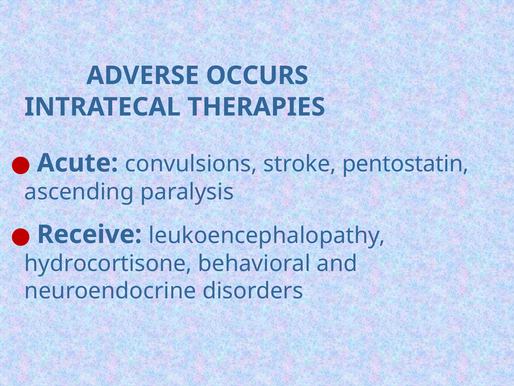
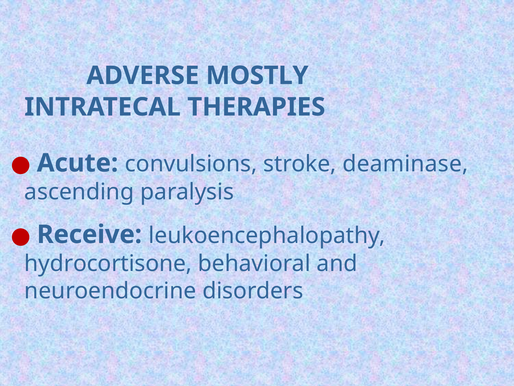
OCCURS: OCCURS -> MOSTLY
pentostatin: pentostatin -> deaminase
